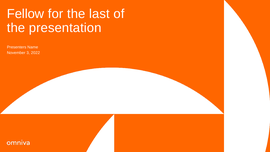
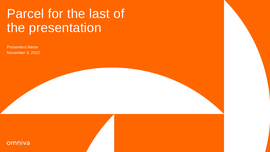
Fellow: Fellow -> Parcel
